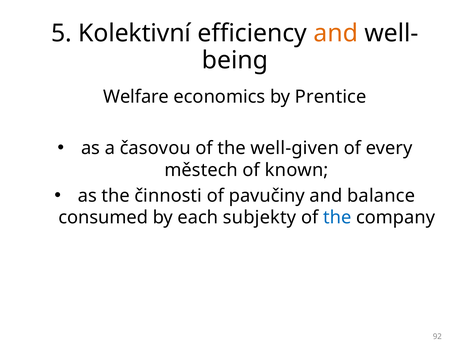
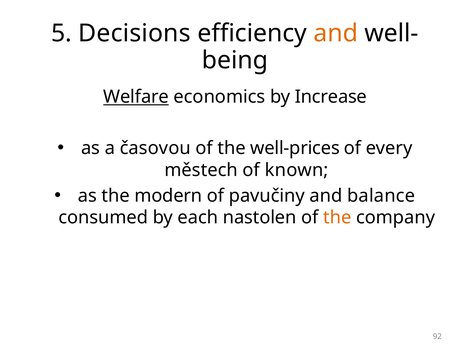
Kolektivní: Kolektivní -> Decisions
Welfare underline: none -> present
Prentice: Prentice -> Increase
well-given: well-given -> well-prices
činnosti: činnosti -> modern
subjekty: subjekty -> nastolen
the at (337, 217) colour: blue -> orange
